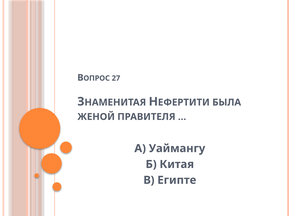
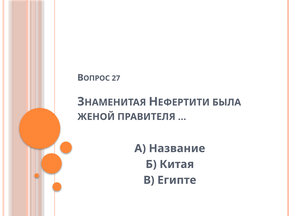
Уаймангу: Уаймангу -> Название
